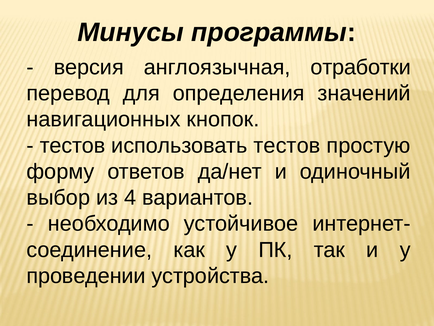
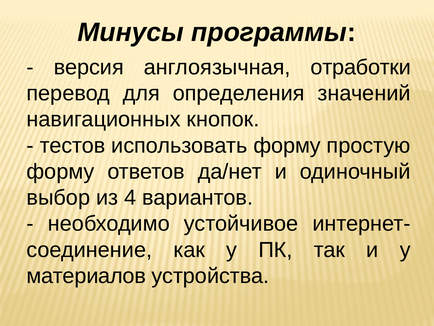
использовать тестов: тестов -> форму
проведении: проведении -> материалов
